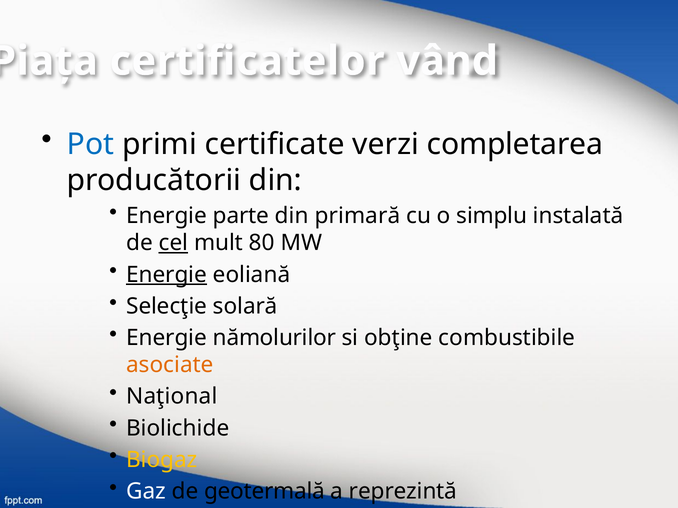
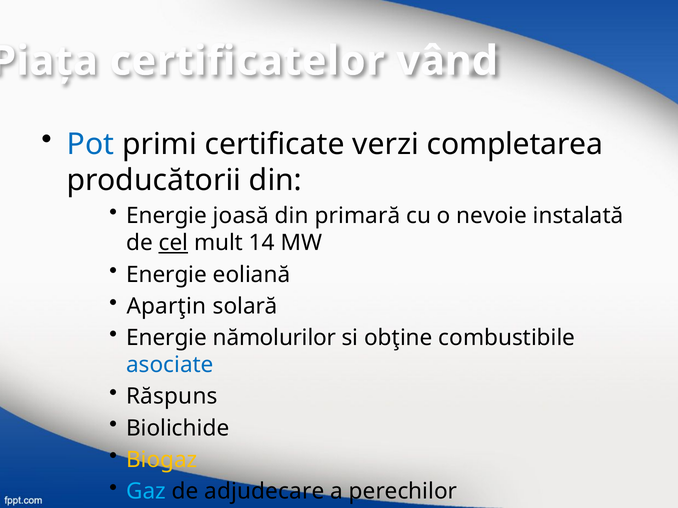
parte: parte -> joasă
simplu: simplu -> nevoie
80: 80 -> 14
Energie at (167, 275) underline: present -> none
Selecţie: Selecţie -> Aparţin
asociate colour: orange -> blue
Naţional: Naţional -> Răspuns
Gaz at (146, 492) colour: white -> light blue
geotermală: geotermală -> adjudecare
reprezintă: reprezintă -> perechilor
